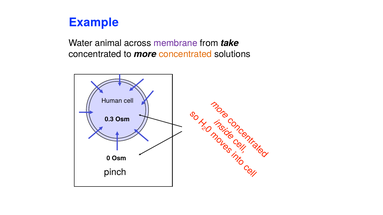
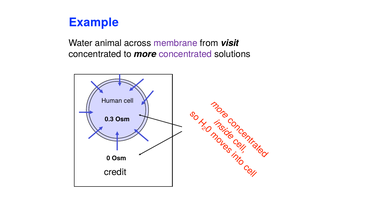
take: take -> visit
concentrated at (185, 54) colour: orange -> purple
pinch: pinch -> credit
